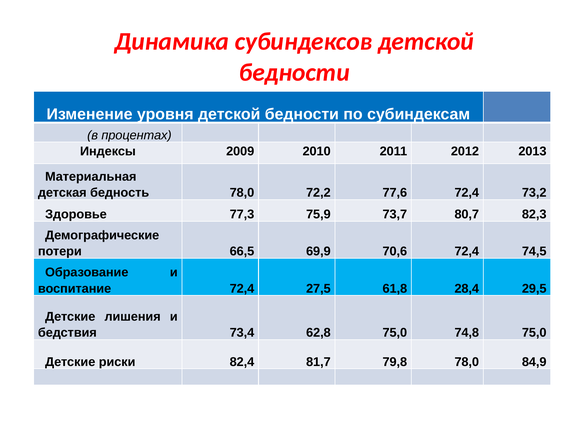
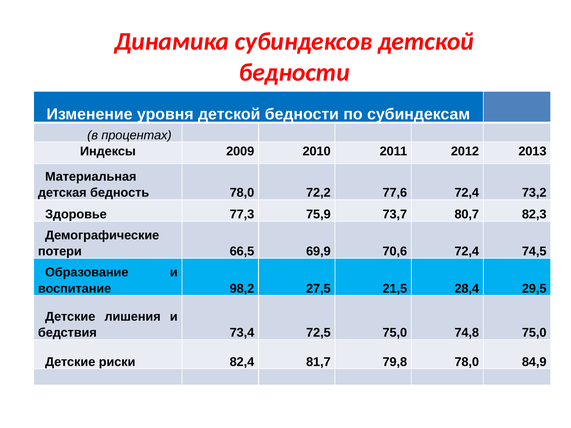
воспитание 72,4: 72,4 -> 98,2
61,8: 61,8 -> 21,5
62,8: 62,8 -> 72,5
